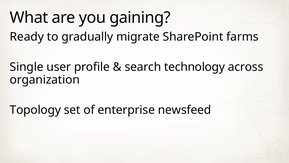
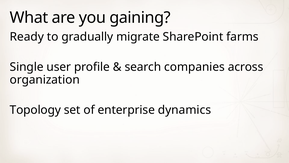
technology: technology -> companies
newsfeed: newsfeed -> dynamics
